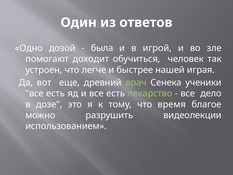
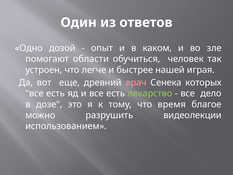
была: была -> опыт
игрой: игрой -> каком
доходит: доходит -> области
врач colour: light green -> pink
ученики: ученики -> которых
